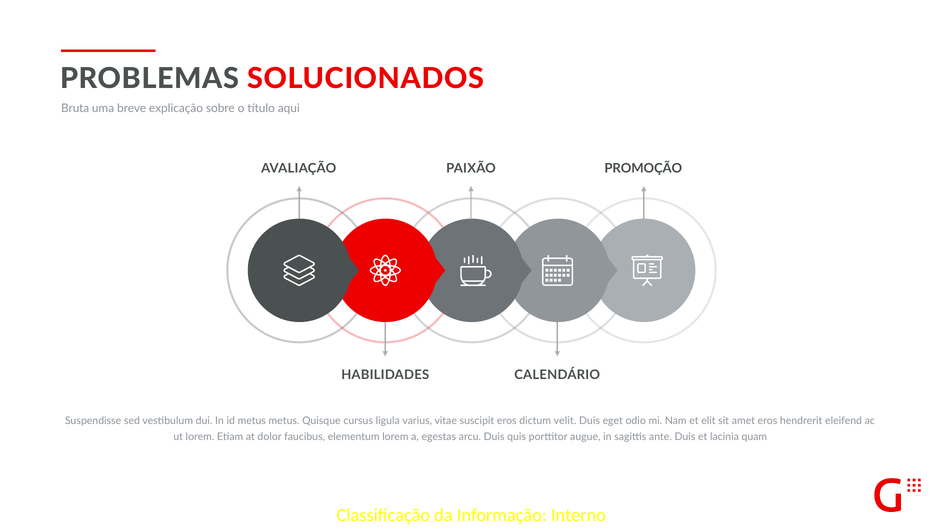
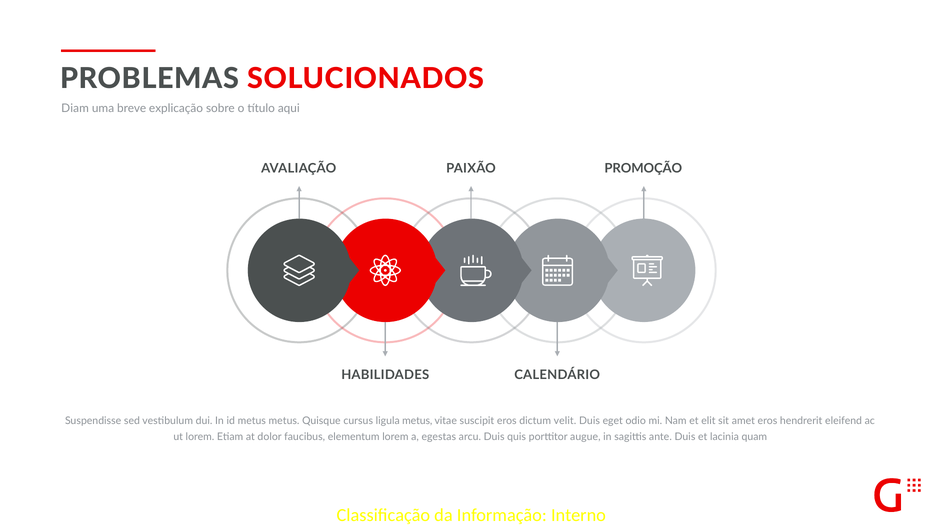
Bruta: Bruta -> Diam
ligula varius: varius -> metus
